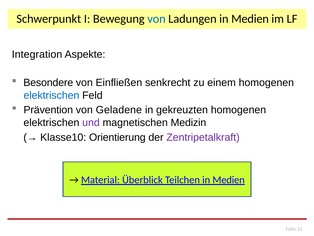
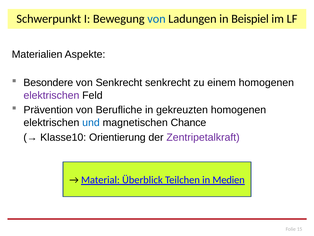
Ladungen in Medien: Medien -> Beispiel
Integration: Integration -> Materialien
von Einfließen: Einfließen -> Senkrecht
elektrischen at (51, 95) colour: blue -> purple
Geladene: Geladene -> Berufliche
und colour: purple -> blue
Medizin: Medizin -> Chance
